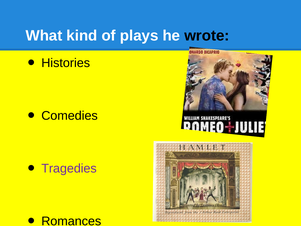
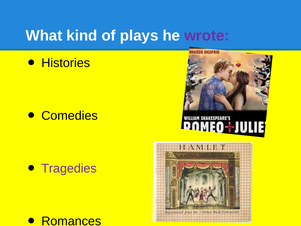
wrote colour: black -> purple
